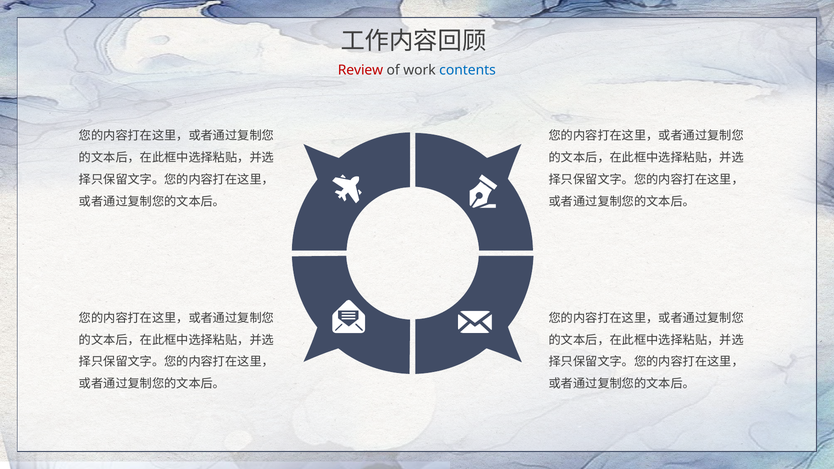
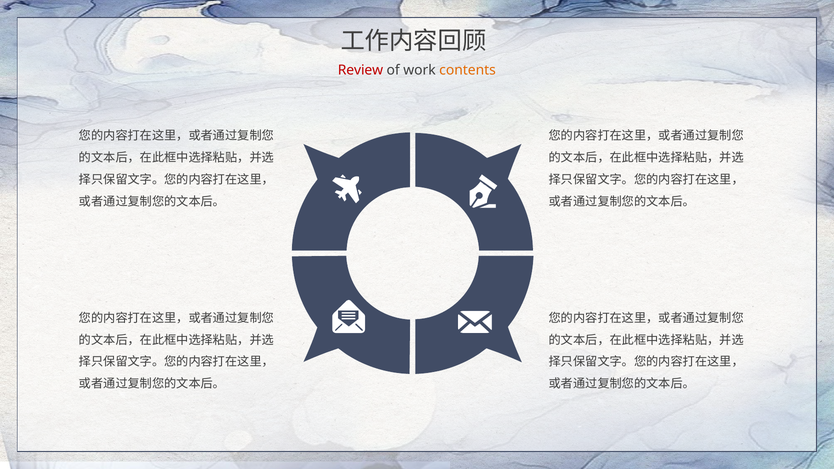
contents colour: blue -> orange
